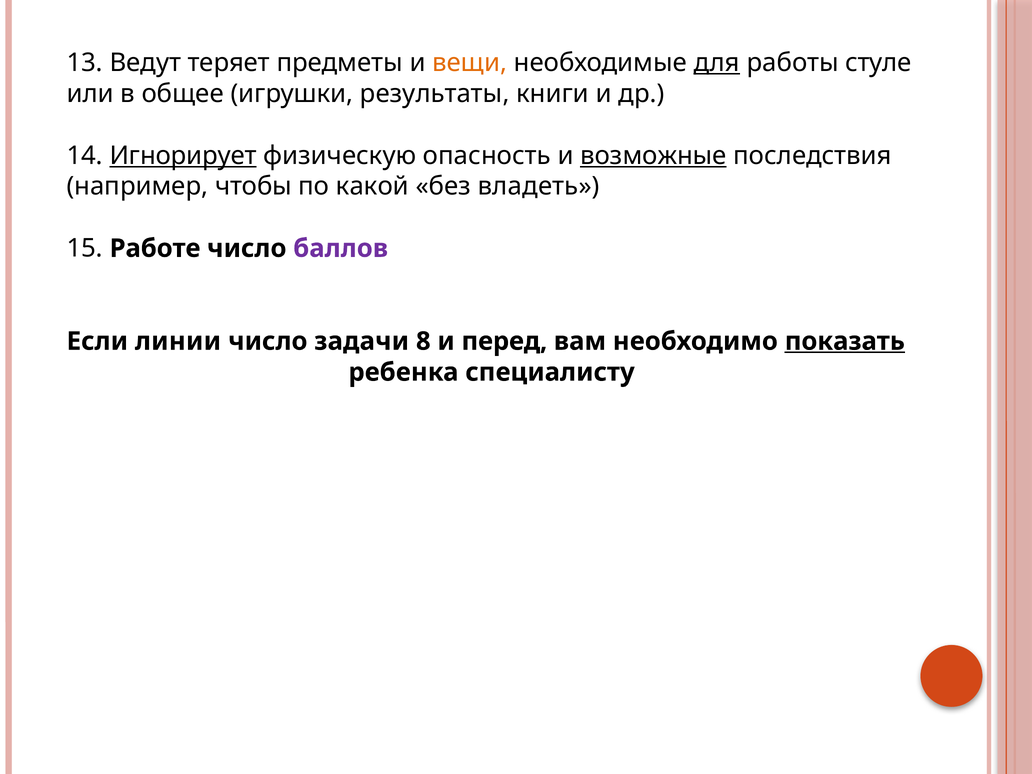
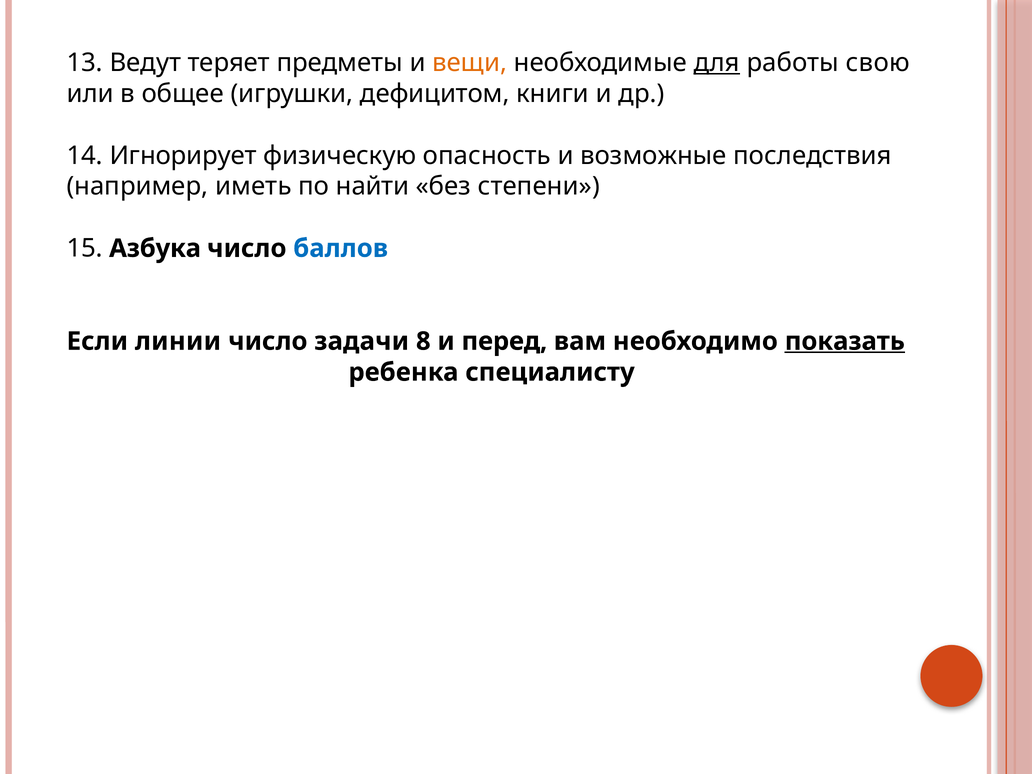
стуле: стуле -> свою
результаты: результаты -> дефицитом
Игнорирует underline: present -> none
возможные underline: present -> none
чтобы: чтобы -> иметь
какой: какой -> найти
владеть: владеть -> степени
Работе: Работе -> Азбука
баллов colour: purple -> blue
